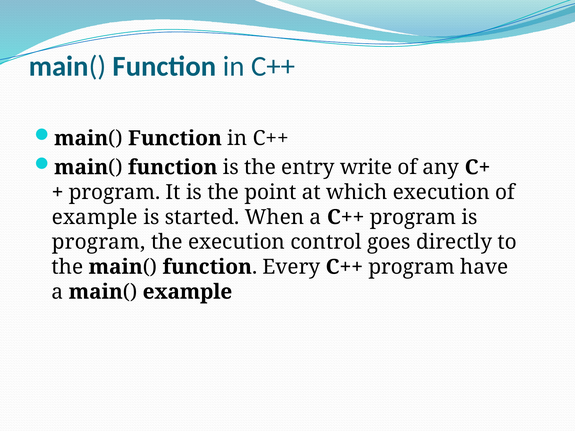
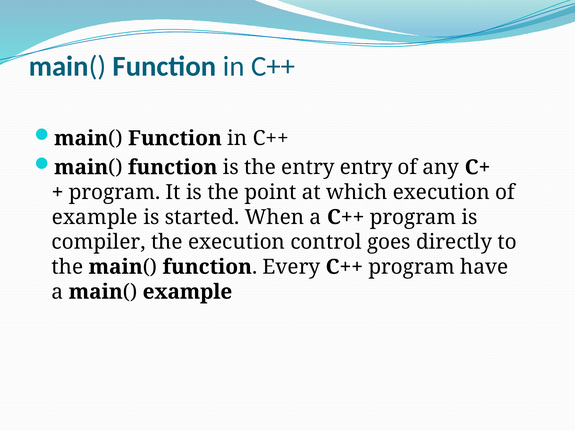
entry write: write -> entry
program at (99, 242): program -> compiler
